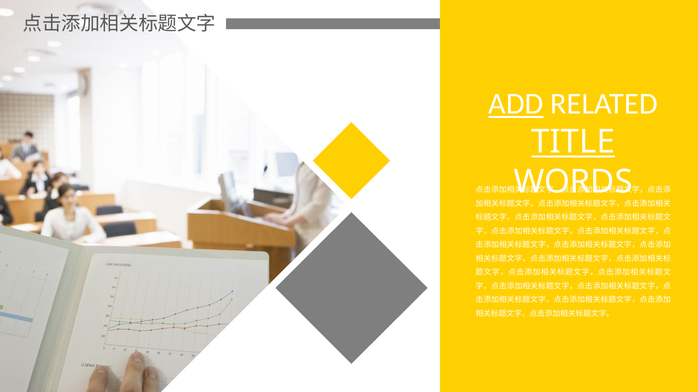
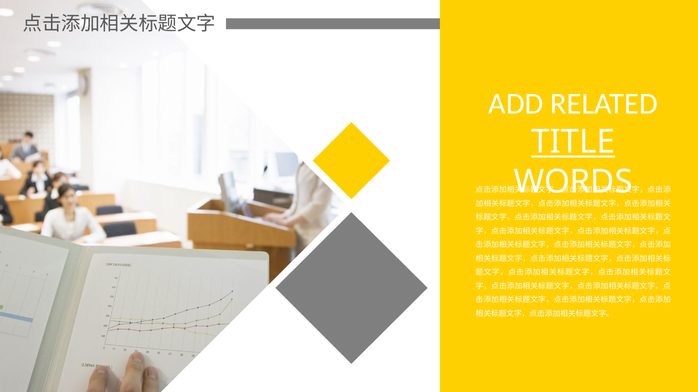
ADD underline: present -> none
